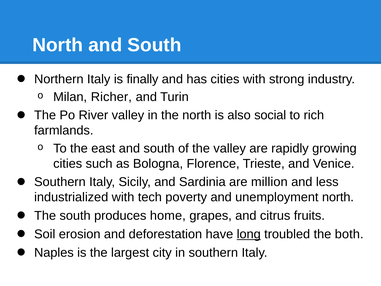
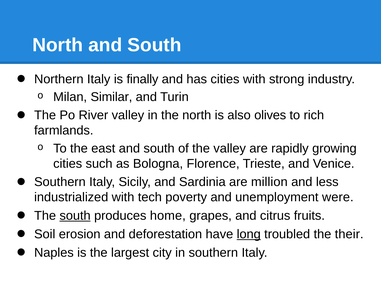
Richer: Richer -> Similar
social: social -> olives
unemployment north: north -> were
south at (75, 216) underline: none -> present
both: both -> their
